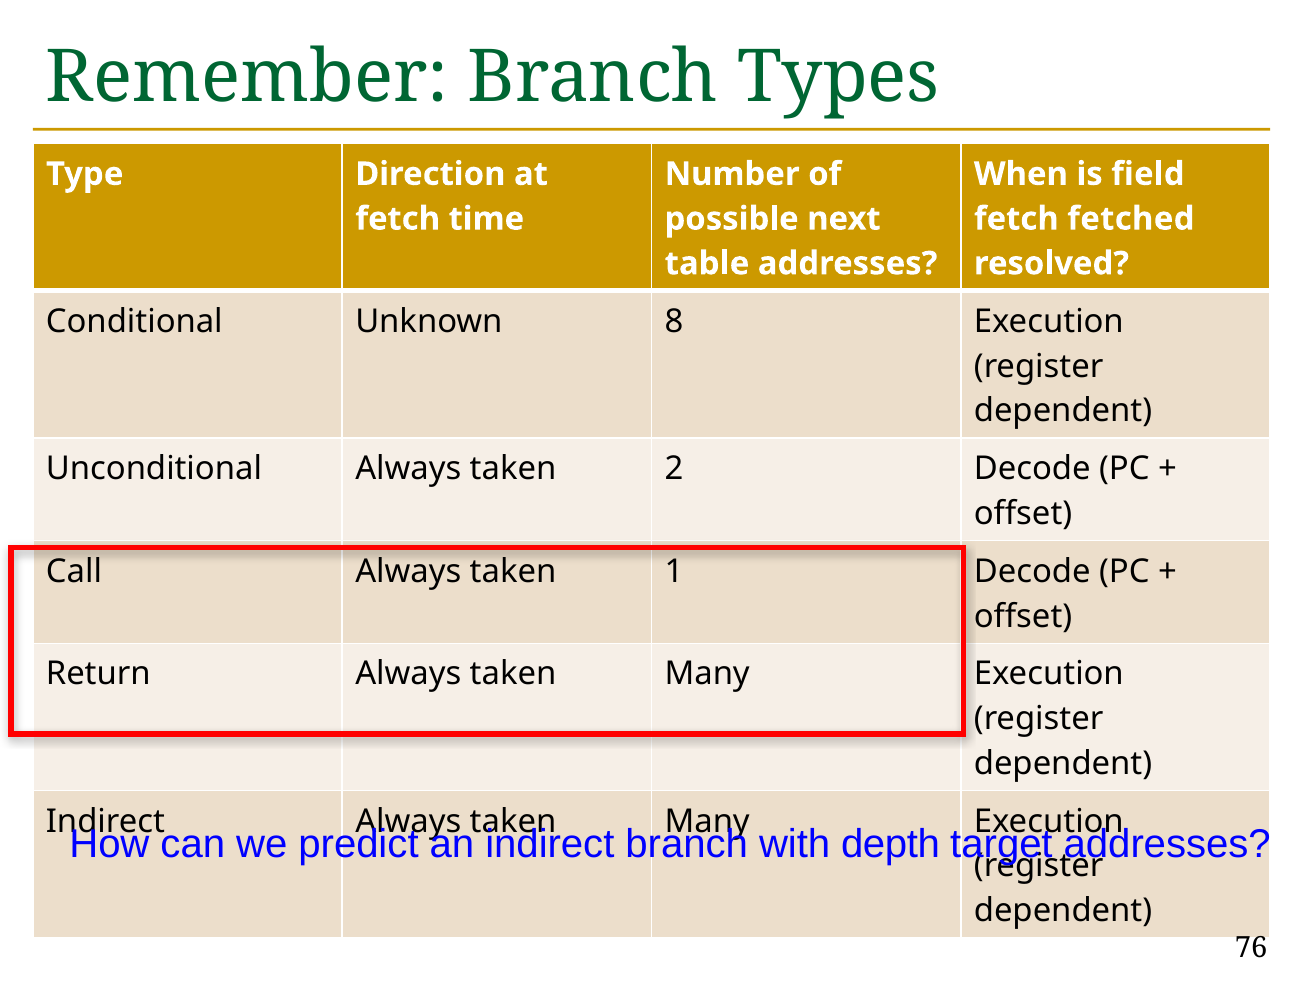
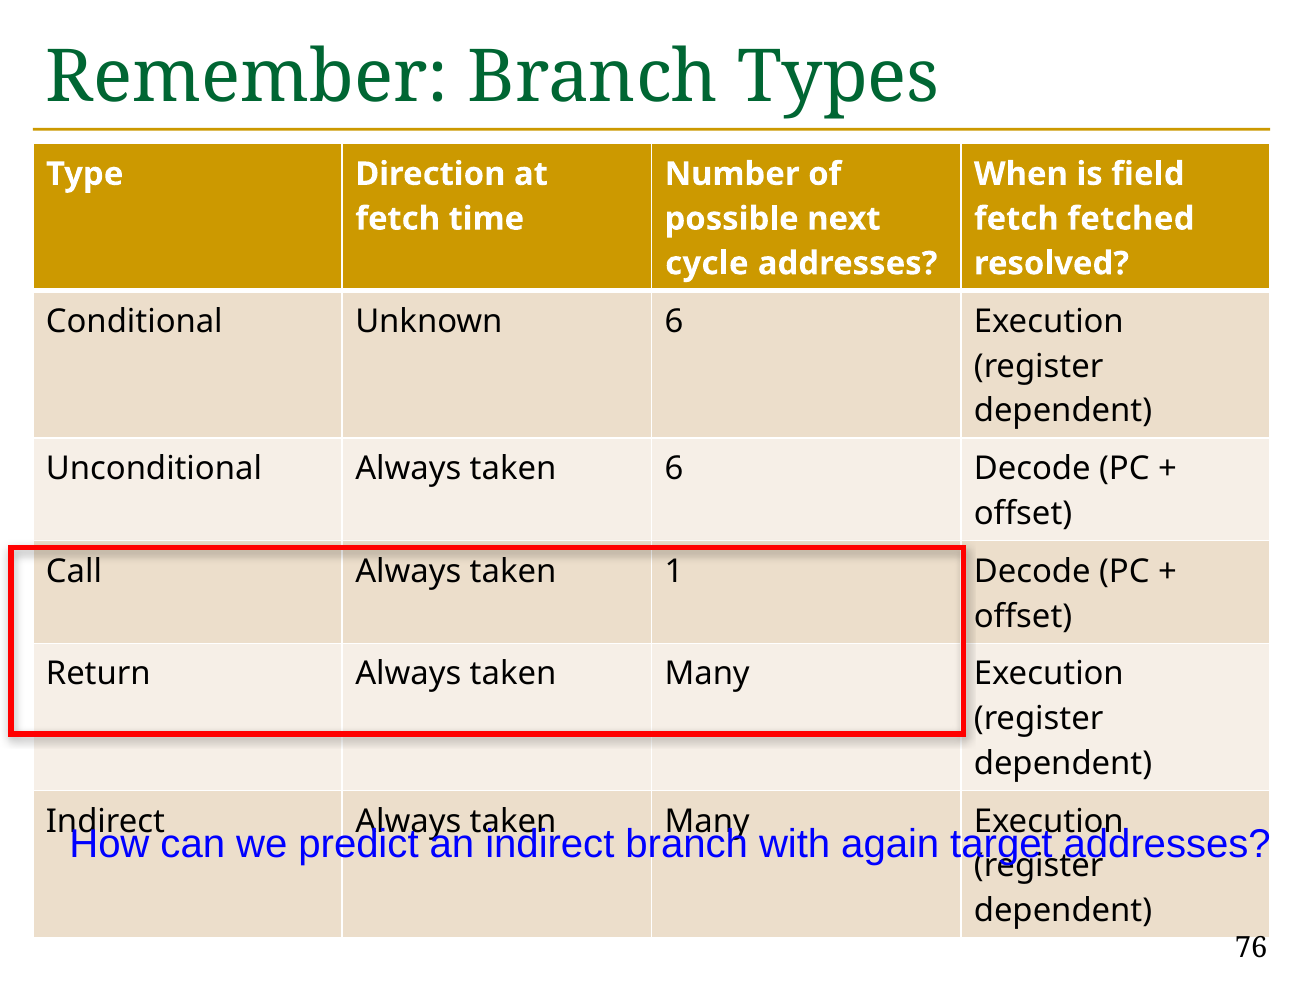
table: table -> cycle
Unknown 8: 8 -> 6
taken 2: 2 -> 6
depth: depth -> again
